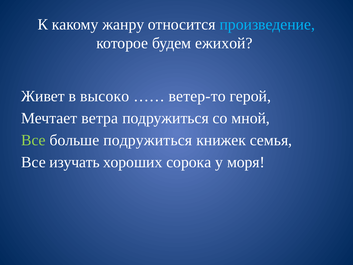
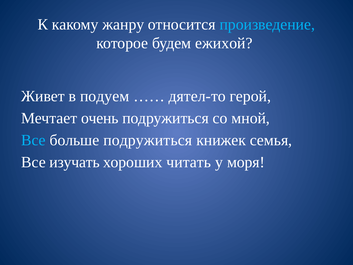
высоко: высоко -> подуем
ветер-то: ветер-то -> дятел-то
ветра: ветра -> очень
Все at (33, 140) colour: light green -> light blue
сорока: сорока -> читать
